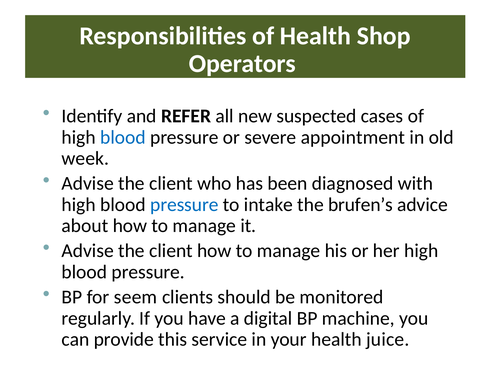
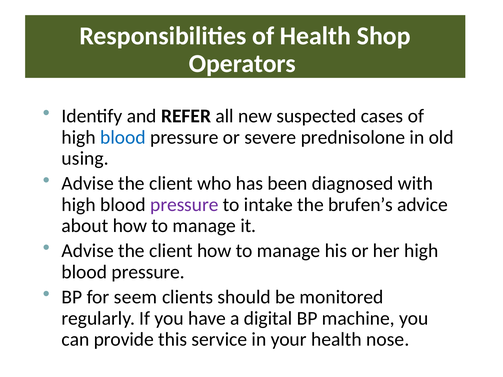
appointment: appointment -> prednisolone
week: week -> using
pressure at (184, 205) colour: blue -> purple
juice: juice -> nose
